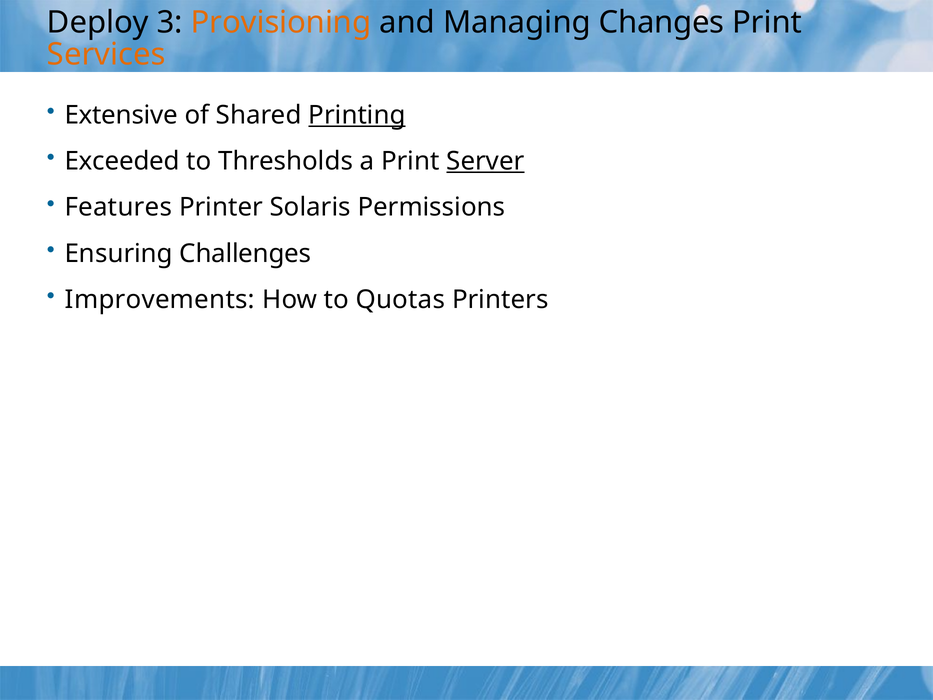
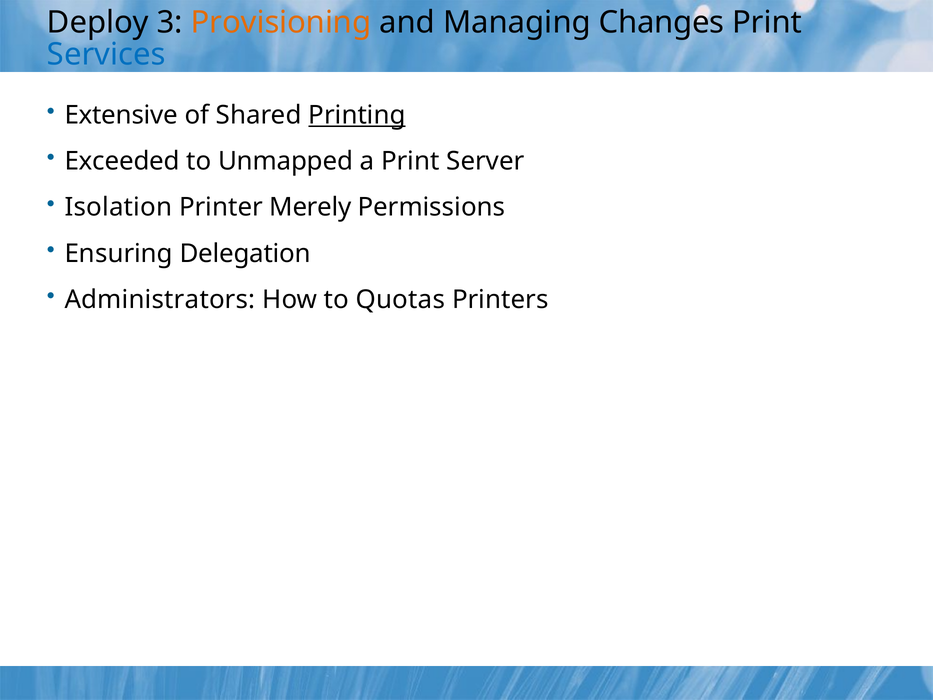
Services colour: orange -> blue
Thresholds: Thresholds -> Unmapped
Server underline: present -> none
Features: Features -> Isolation
Solaris: Solaris -> Merely
Challenges: Challenges -> Delegation
Improvements: Improvements -> Administrators
